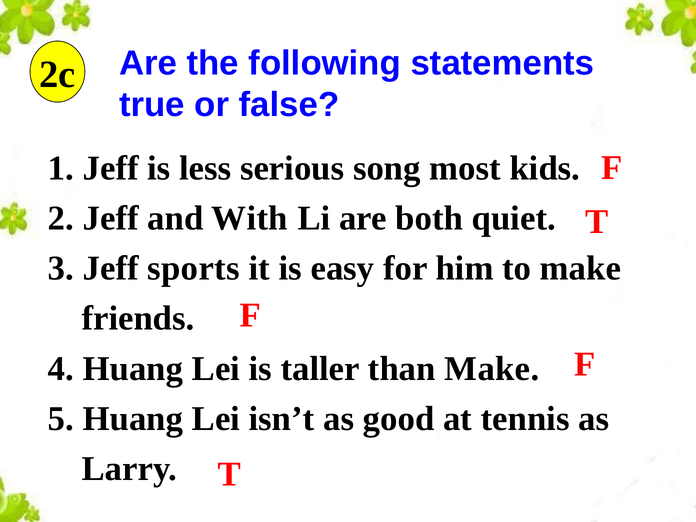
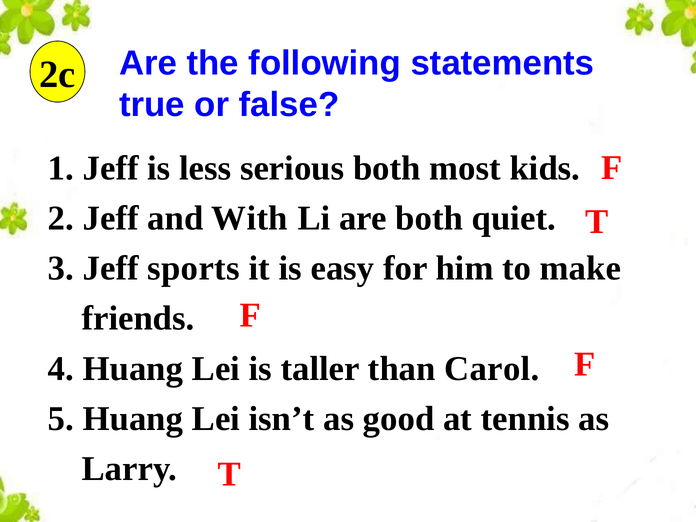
serious song: song -> both
than Make: Make -> Carol
